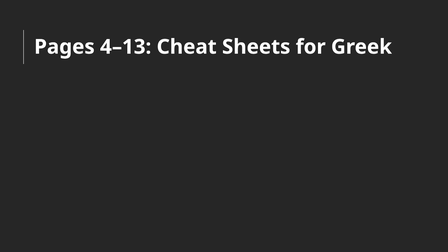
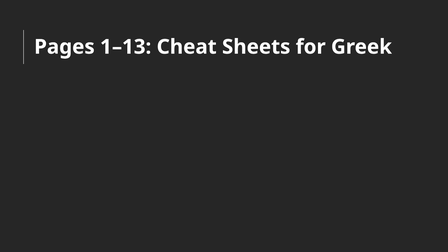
4–13: 4–13 -> 1–13
